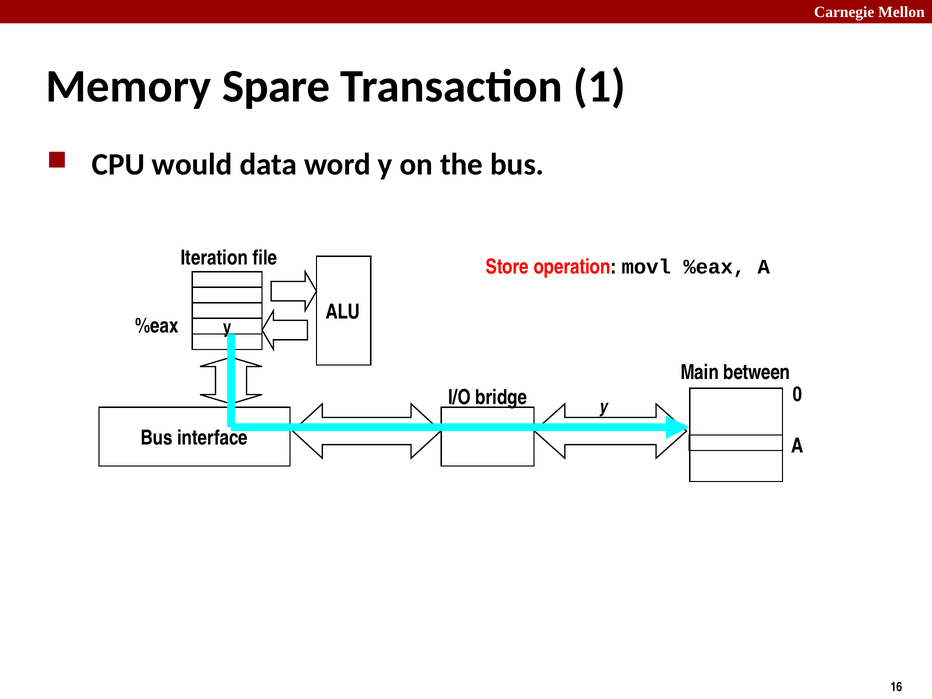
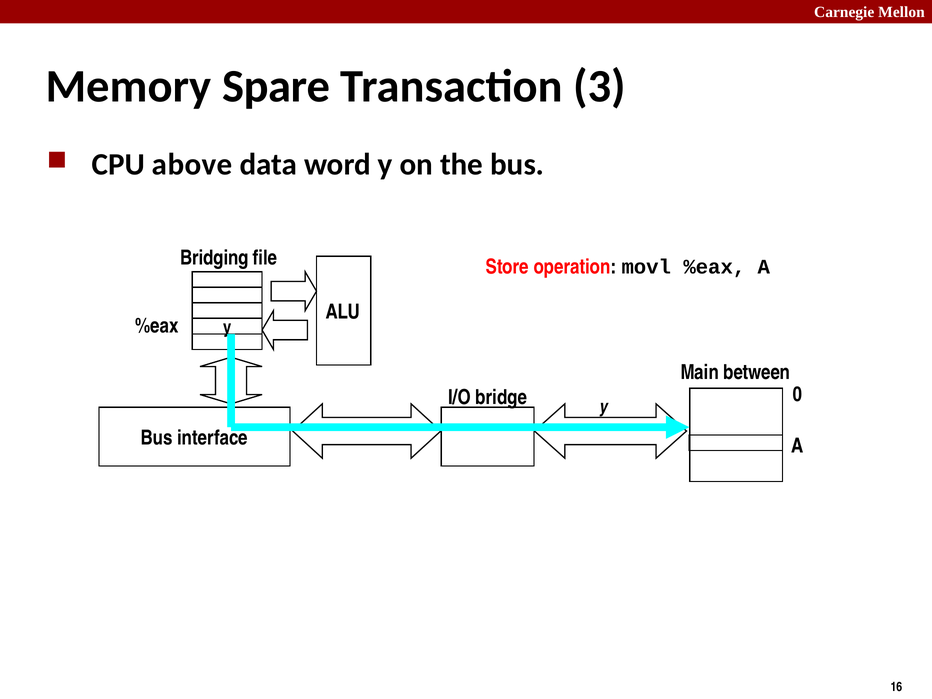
1: 1 -> 3
would: would -> above
Iteration: Iteration -> Bridging
